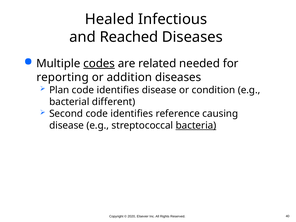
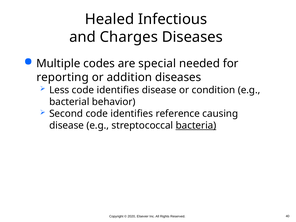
Reached: Reached -> Charges
codes underline: present -> none
related: related -> special
Plan: Plan -> Less
different: different -> behavior
